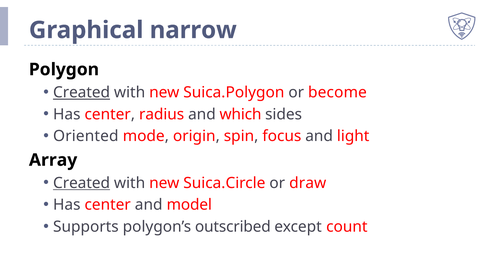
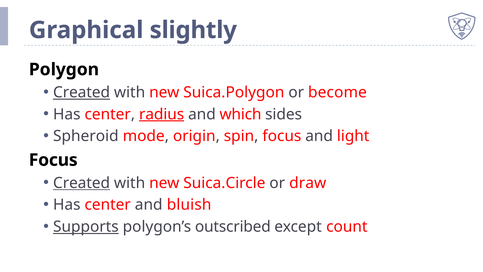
narrow: narrow -> slightly
radius underline: none -> present
Oriented: Oriented -> Spheroid
Array at (53, 160): Array -> Focus
model: model -> bluish
Supports underline: none -> present
